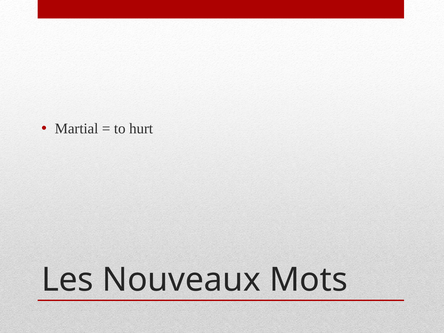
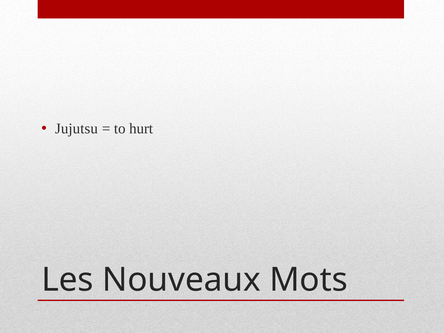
Martial: Martial -> Jujutsu
